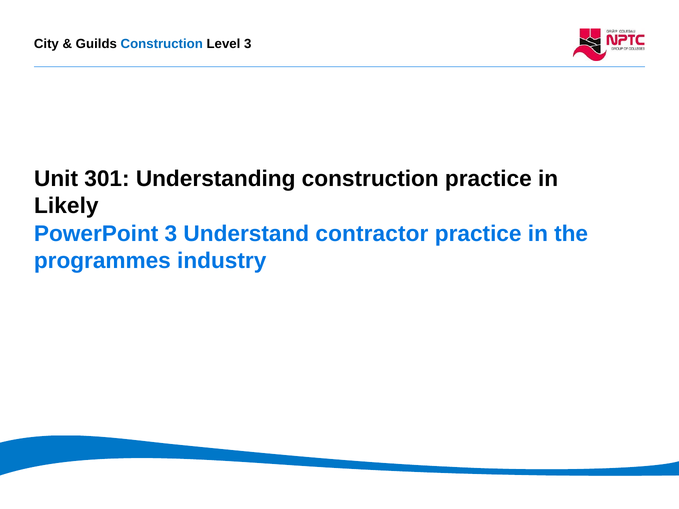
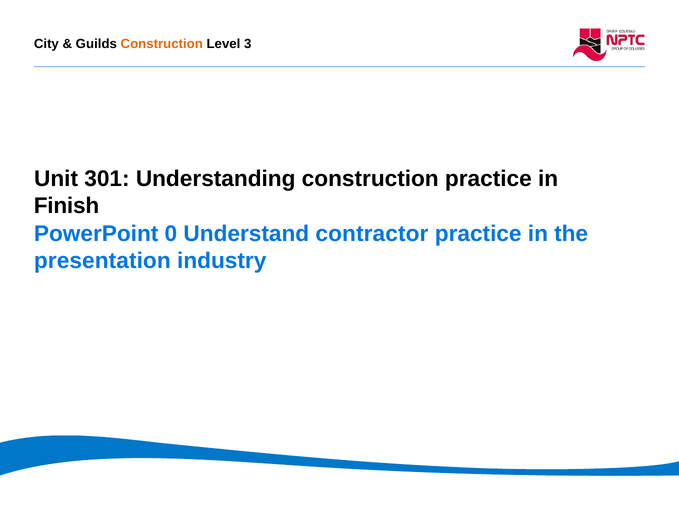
Construction at (162, 44) colour: blue -> orange
Likely: Likely -> Finish
PowerPoint 3: 3 -> 0
programmes at (102, 261): programmes -> presentation
